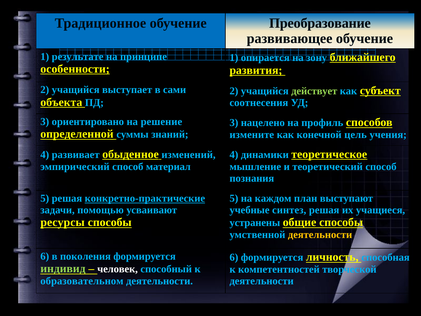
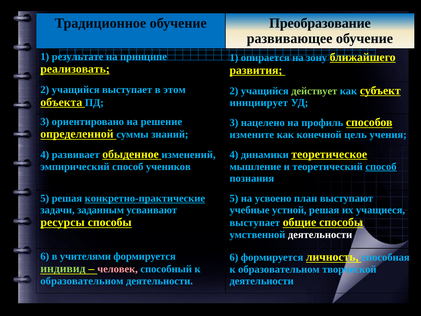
особенности: особенности -> реализовать
сами: сами -> этом
соотнесения: соотнесения -> инициирует
материал: материал -> учеников
способ at (381, 166) underline: none -> present
каждом: каждом -> усвоено
помощью: помощью -> заданным
синтез: синтез -> устной
устранены at (255, 223): устранены -> выступает
деятельности at (320, 235) colour: yellow -> white
поколения: поколения -> учителями
человек colour: white -> pink
компетентностей at (279, 269): компетентностей -> образовательном
